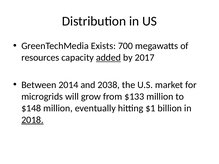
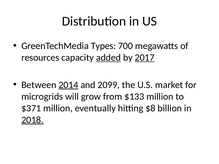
Exists: Exists -> Types
2017 underline: none -> present
2014 underline: none -> present
2038: 2038 -> 2099
$148: $148 -> $371
$1: $1 -> $8
